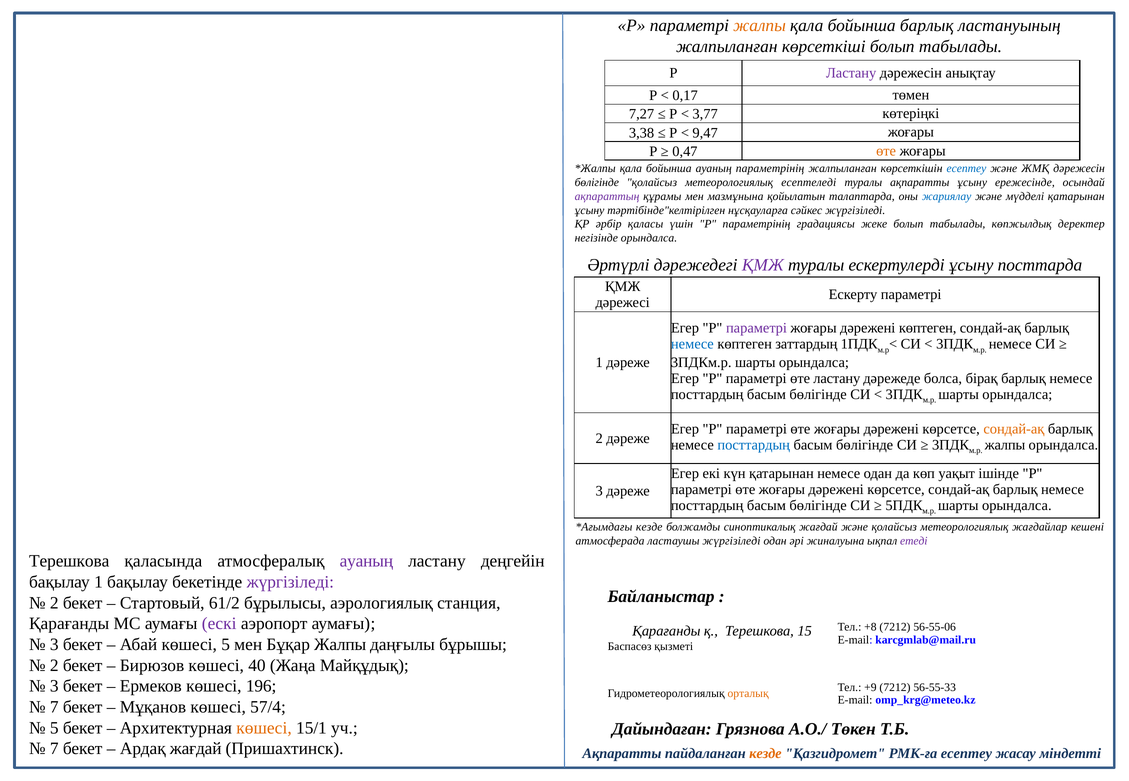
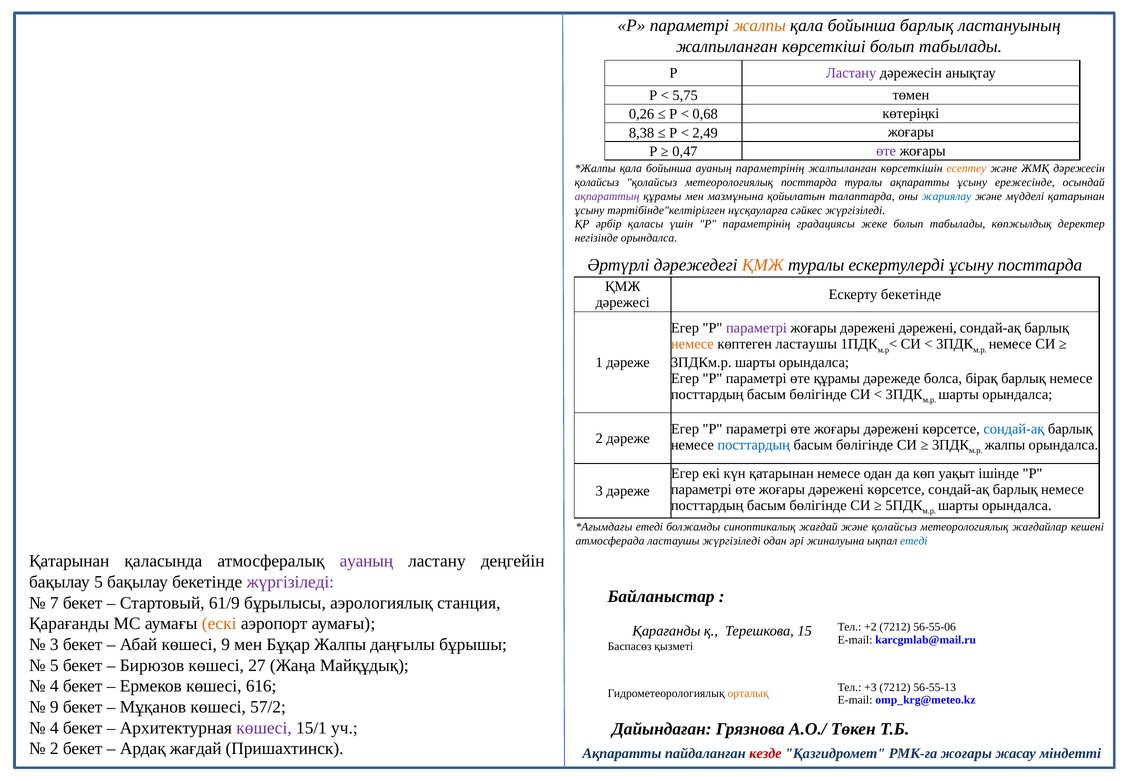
0,17: 0,17 -> 5,75
7,27: 7,27 -> 0,26
3,77: 3,77 -> 0,68
3,38: 3,38 -> 8,38
9,47: 9,47 -> 2,49
өте at (886, 151) colour: orange -> purple
есептеу at (966, 169) colour: blue -> orange
бөлігінде at (597, 183): бөлігінде -> қолайсыз
метеорологиялық есептеледі: есептеледі -> посттарда
ҚМЖ at (763, 265) colour: purple -> orange
Ескерту параметрі: параметрі -> бекетінде
дәрежені көптеген: көптеген -> дәрежені
немесе at (692, 344) colour: blue -> orange
көптеген заттардың: заттардың -> ластаушы
өте ластану: ластану -> құрамы
сондай-ақ at (1014, 429) colour: orange -> blue
кезде at (649, 527): кезде -> етеді
етеді at (914, 541) colour: purple -> blue
Терешкова at (69, 562): Терешкова -> Қатарынан
бақылау 1: 1 -> 5
2 at (54, 603): 2 -> 7
61/2: 61/2 -> 61/9
ескі colour: purple -> orange
+8: +8 -> +2
көшесі 5: 5 -> 9
2 at (54, 666): 2 -> 5
40: 40 -> 27
3 at (54, 687): 3 -> 4
196: 196 -> 616
+9: +9 -> +3
56-55-33: 56-55-33 -> 56-55-13
7 at (54, 708): 7 -> 9
57/4: 57/4 -> 57/2
5 at (54, 728): 5 -> 4
көшесі at (264, 728) colour: orange -> purple
7 at (54, 749): 7 -> 2
кезде at (765, 754) colour: orange -> red
РМК-ға есептеу: есептеу -> жоғары
